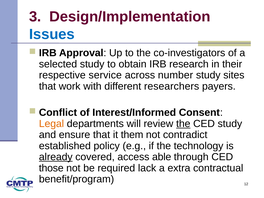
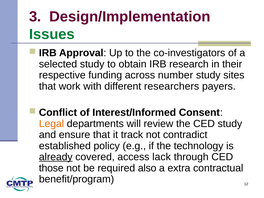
Issues colour: blue -> green
service: service -> funding
the at (183, 124) underline: present -> none
them: them -> track
able: able -> lack
lack: lack -> also
